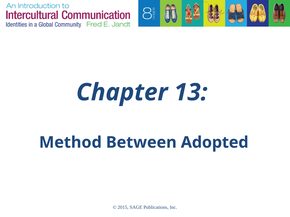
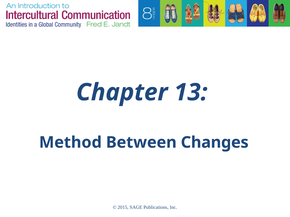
Adopted: Adopted -> Changes
